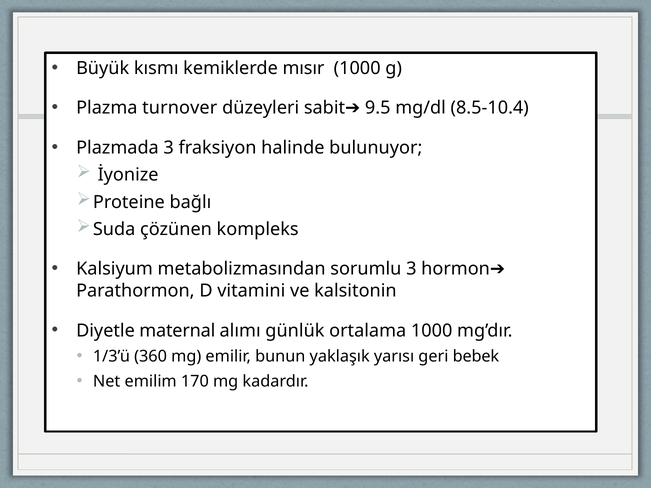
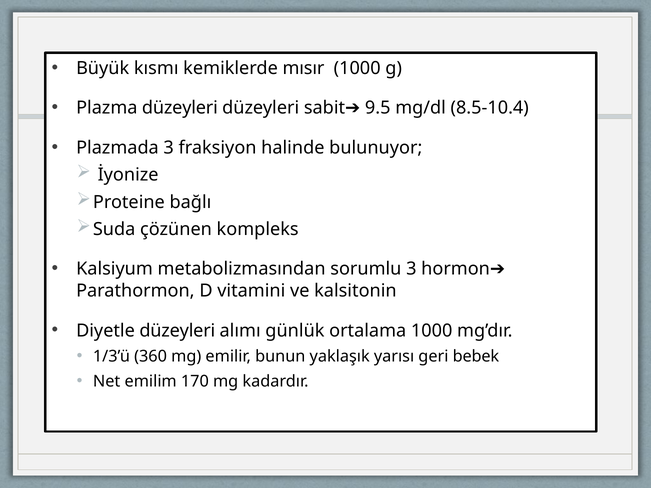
Plazma turnover: turnover -> düzeyleri
Diyetle maternal: maternal -> düzeyleri
